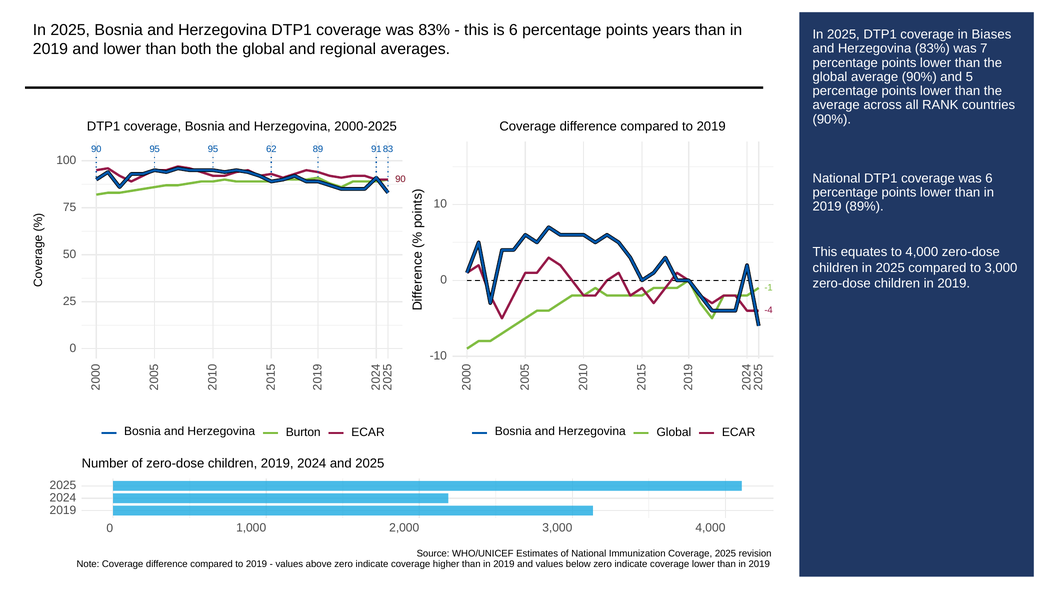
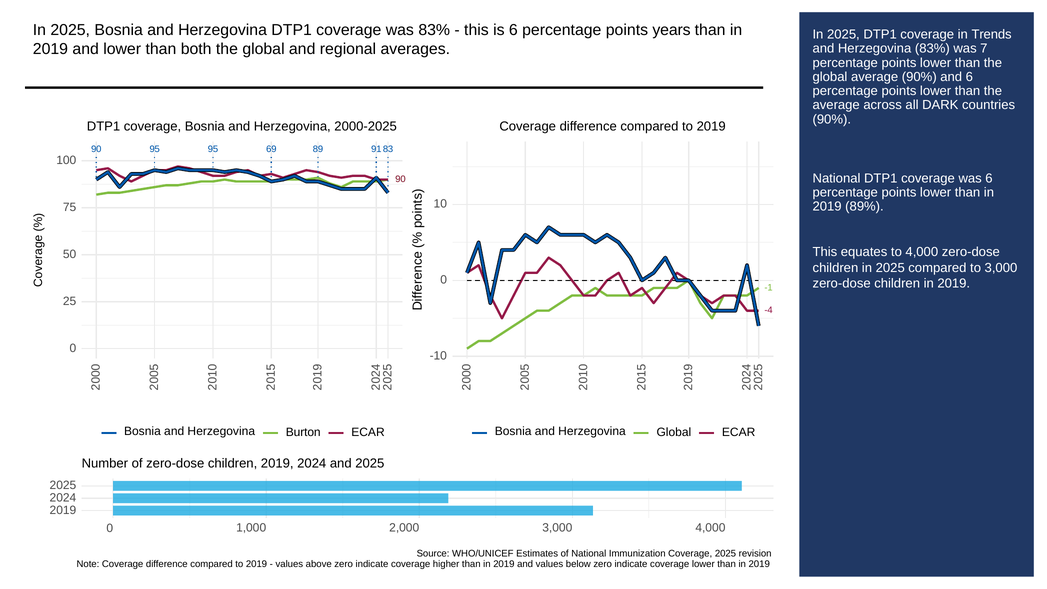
Biases: Biases -> Trends
and 5: 5 -> 6
RANK: RANK -> DARK
62: 62 -> 69
